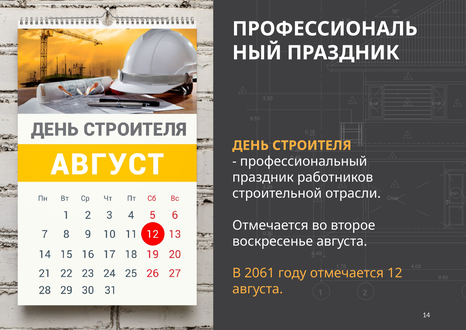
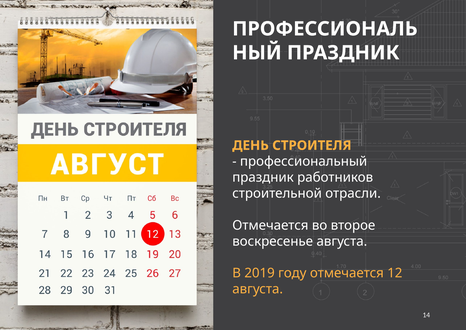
2061: 2061 -> 2019
